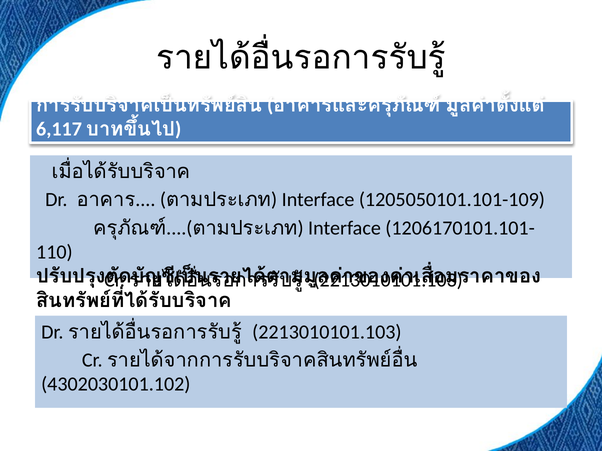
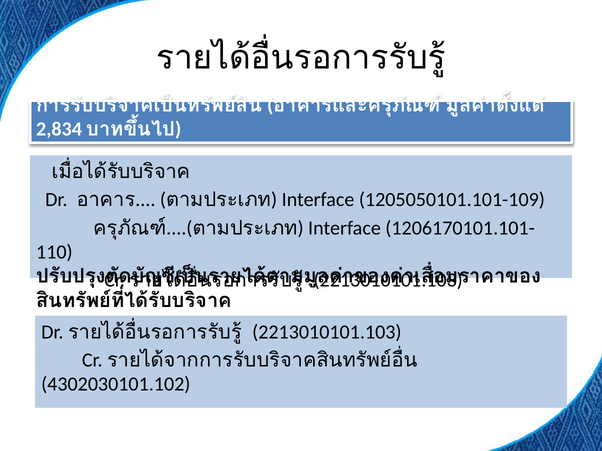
6,117: 6,117 -> 2,834
